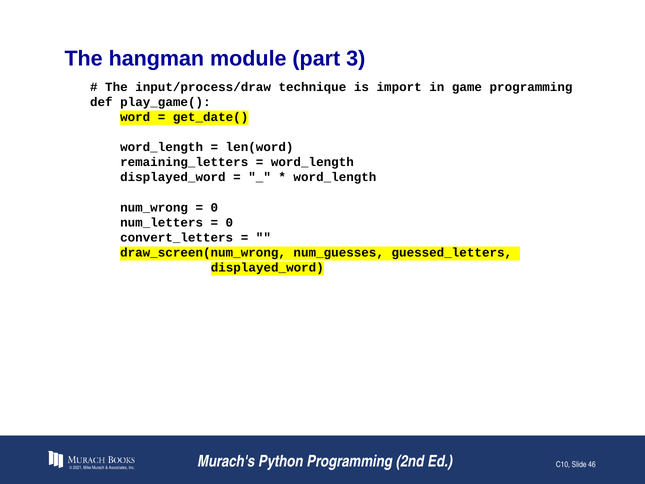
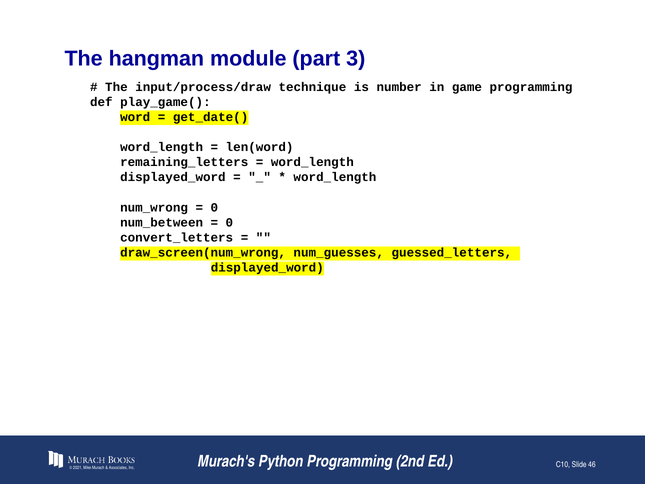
import: import -> number
num_letters: num_letters -> num_between
